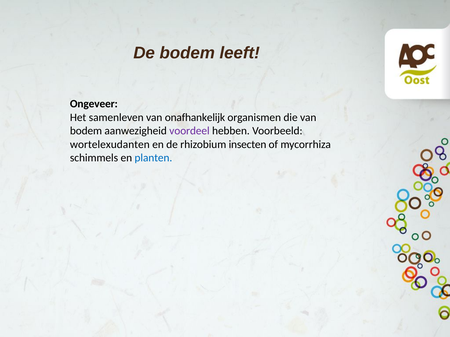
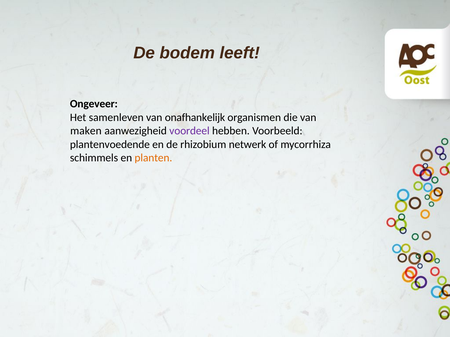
bodem at (86, 131): bodem -> maken
wortelexudanten: wortelexudanten -> plantenvoedende
insecten: insecten -> netwerk
planten colour: blue -> orange
